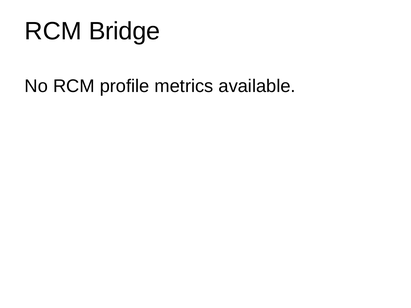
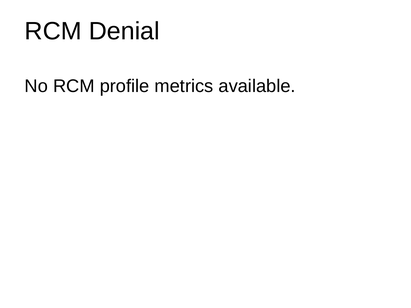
Bridge: Bridge -> Denial
